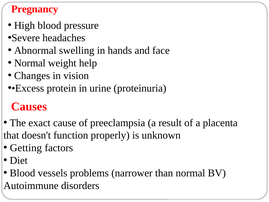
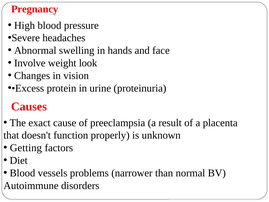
Normal at (30, 63): Normal -> Involve
help: help -> look
